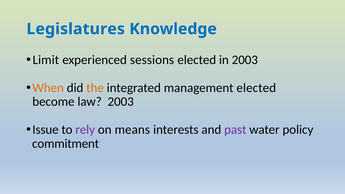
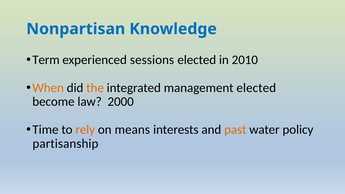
Legislatures: Legislatures -> Nonpartisan
Limit: Limit -> Term
in 2003: 2003 -> 2010
law 2003: 2003 -> 2000
Issue: Issue -> Time
rely colour: purple -> orange
past colour: purple -> orange
commitment: commitment -> partisanship
